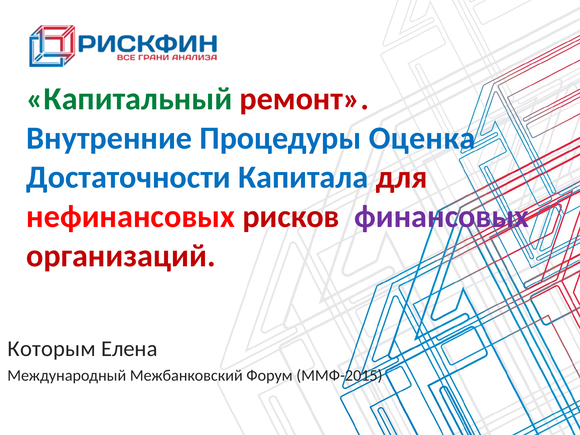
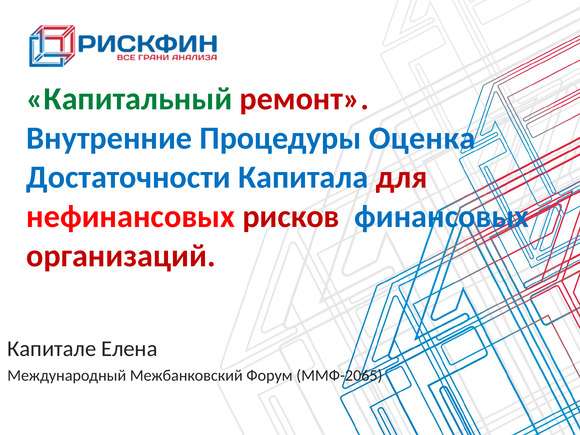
финансовых colour: purple -> blue
Которым: Которым -> Капитале
ММФ-2015: ММФ-2015 -> ММФ-2065
